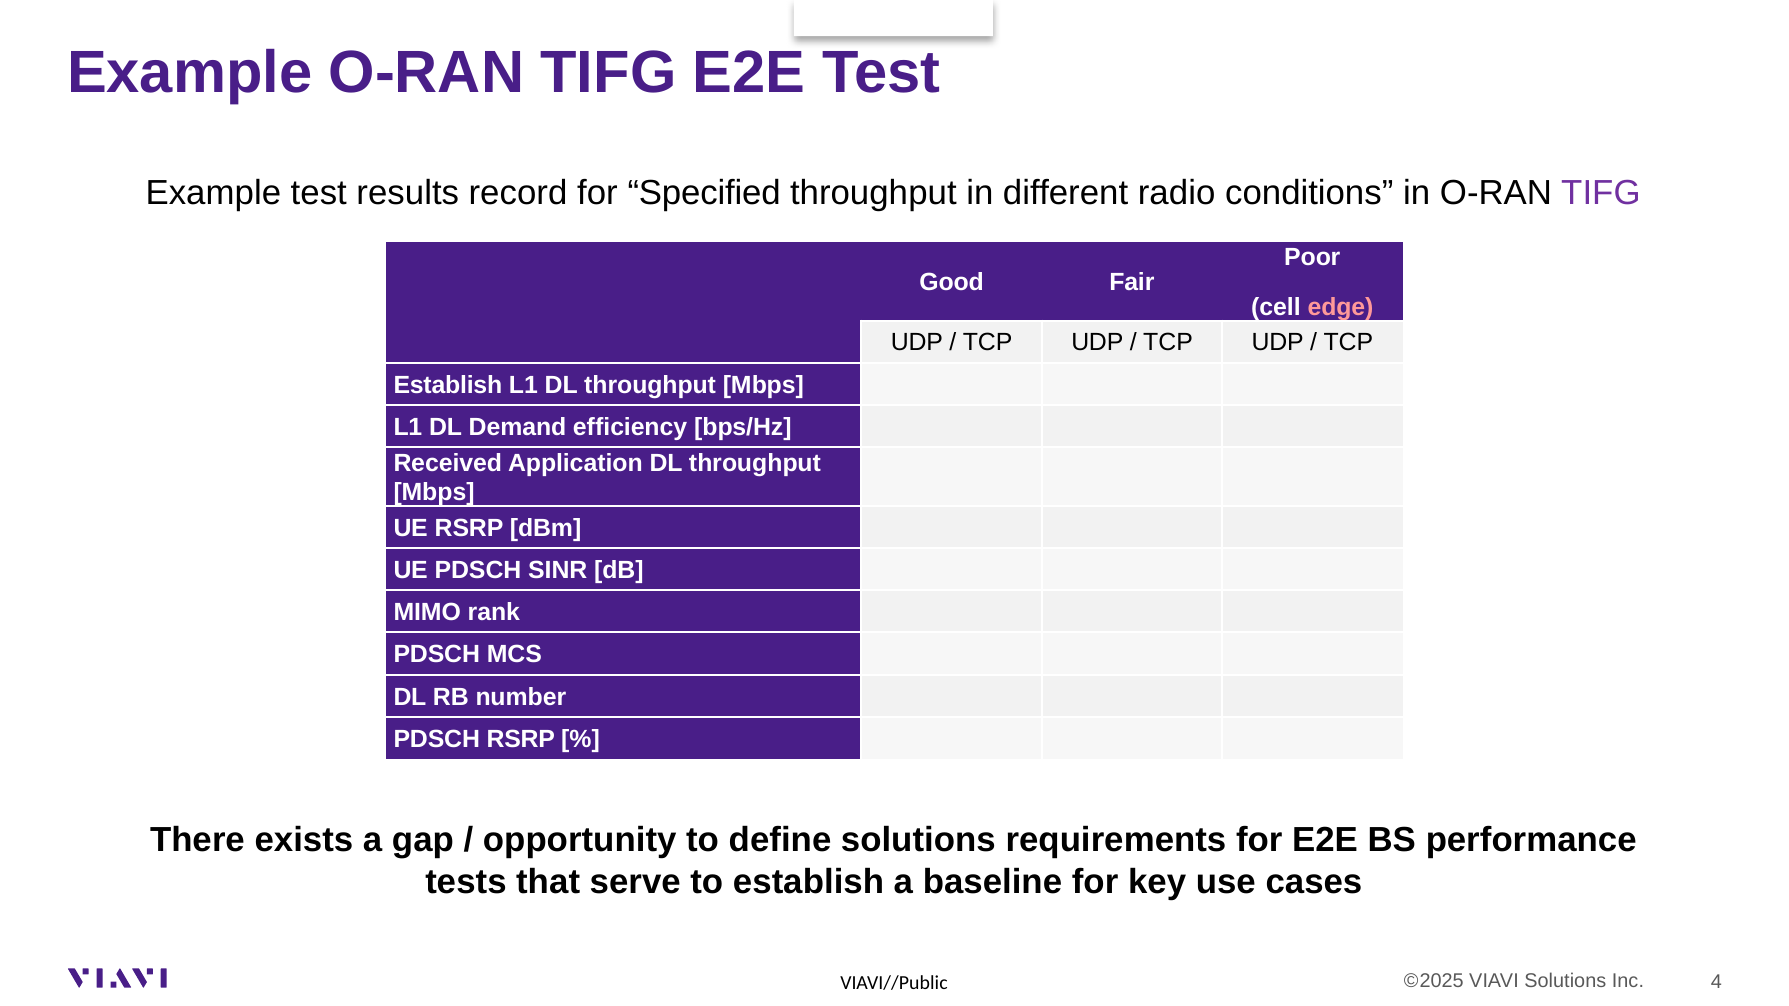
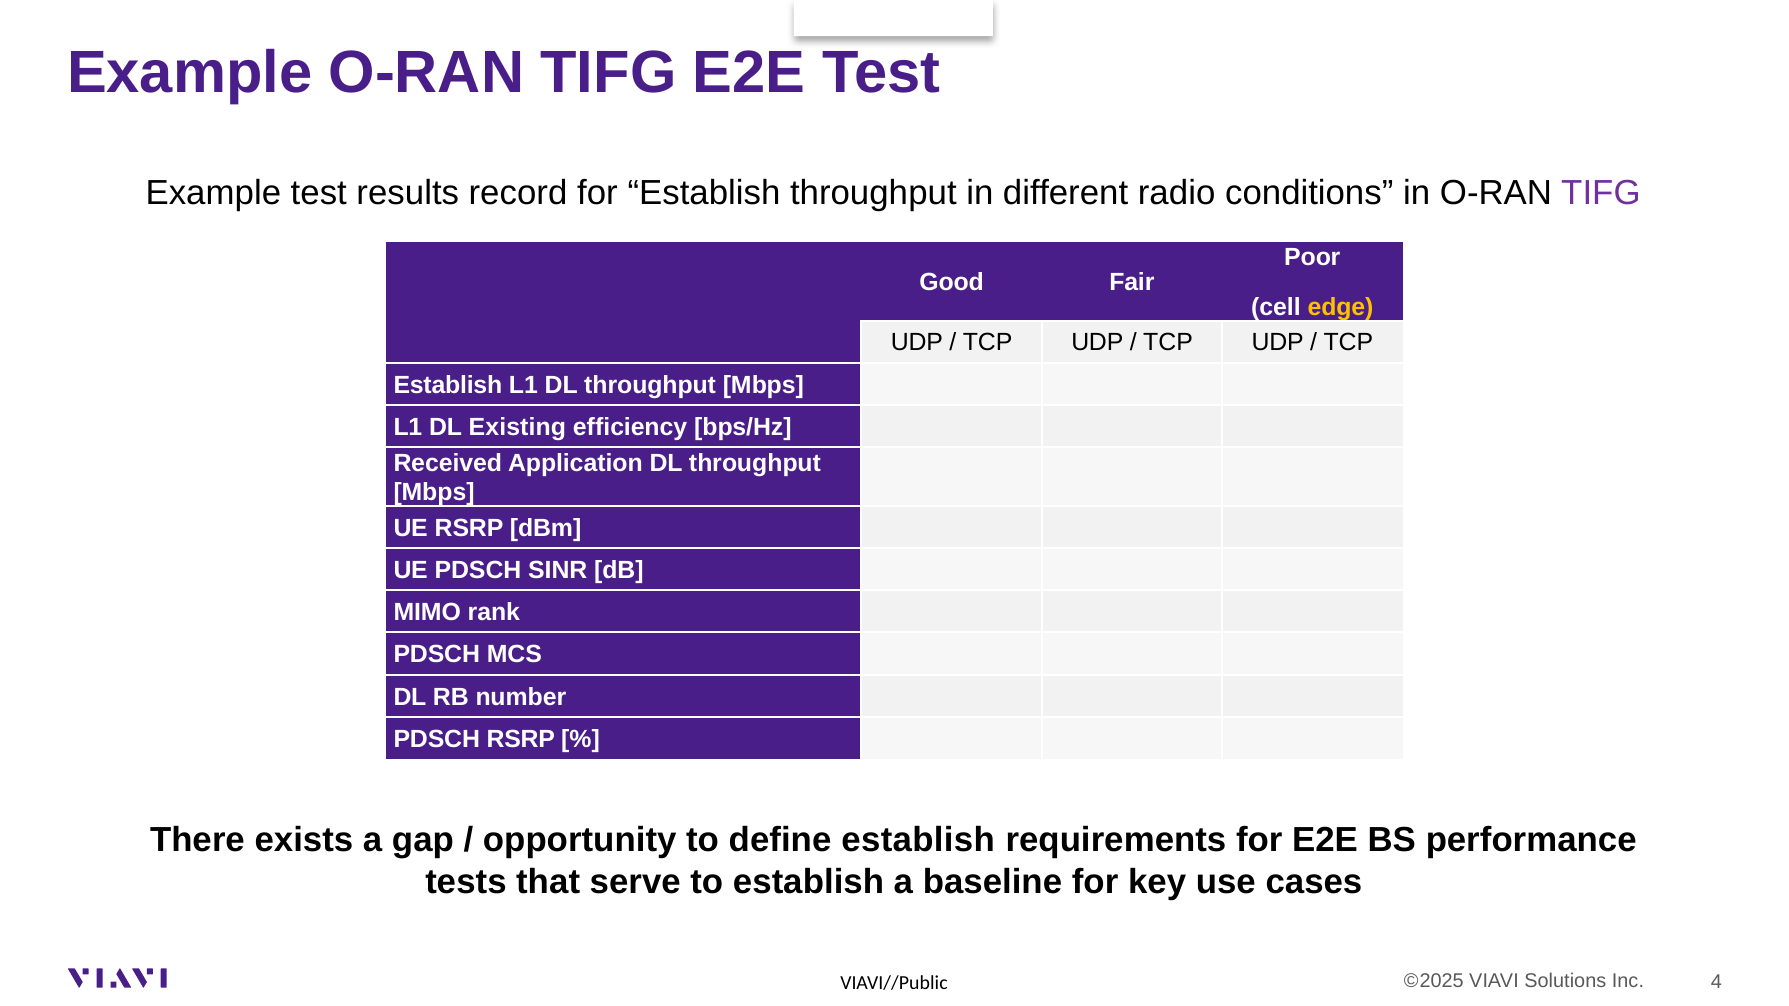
for Specified: Specified -> Establish
edge colour: pink -> yellow
Demand: Demand -> Existing
define solutions: solutions -> establish
